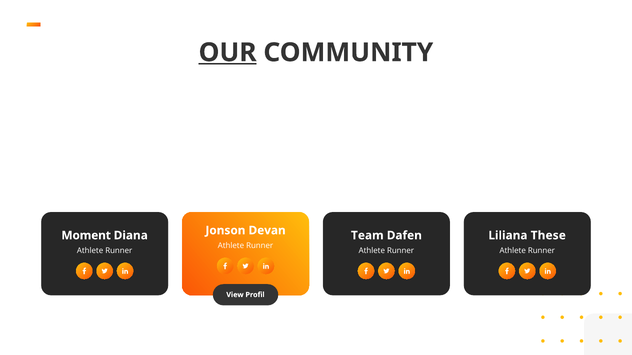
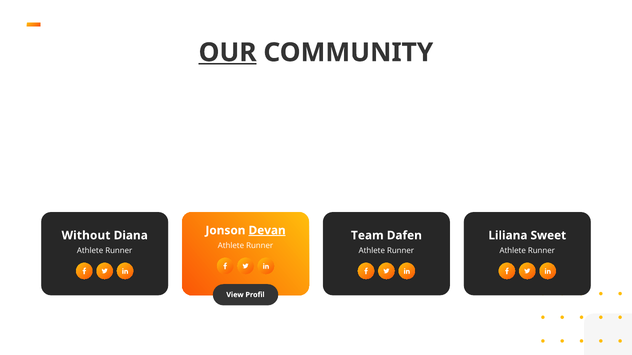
Devan underline: none -> present
Moment: Moment -> Without
These: These -> Sweet
